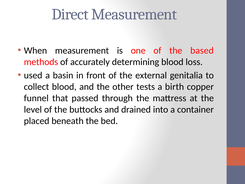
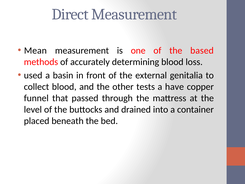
When: When -> Mean
birth: birth -> have
